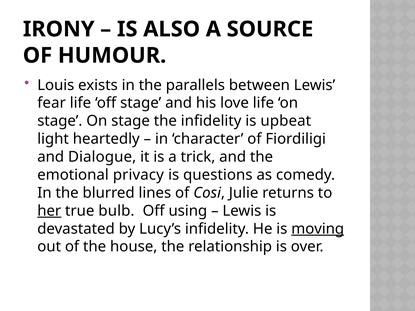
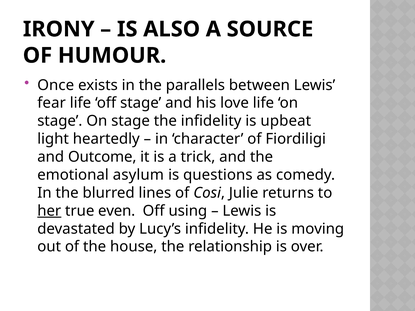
Louis: Louis -> Once
Dialogue: Dialogue -> Outcome
privacy: privacy -> asylum
bulb: bulb -> even
moving underline: present -> none
